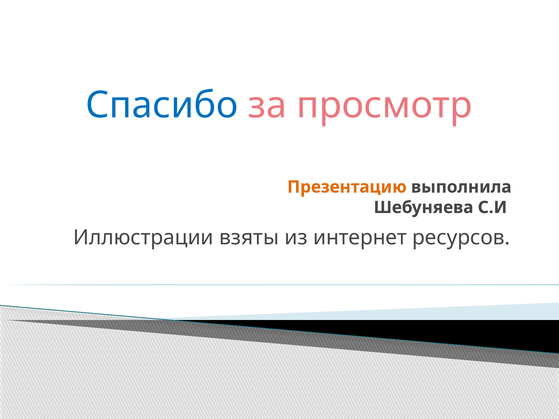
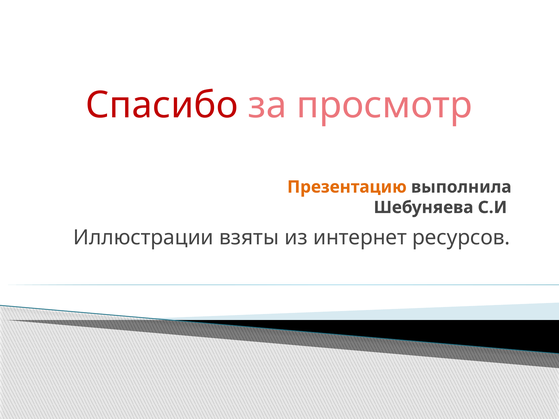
Спасибо colour: blue -> red
